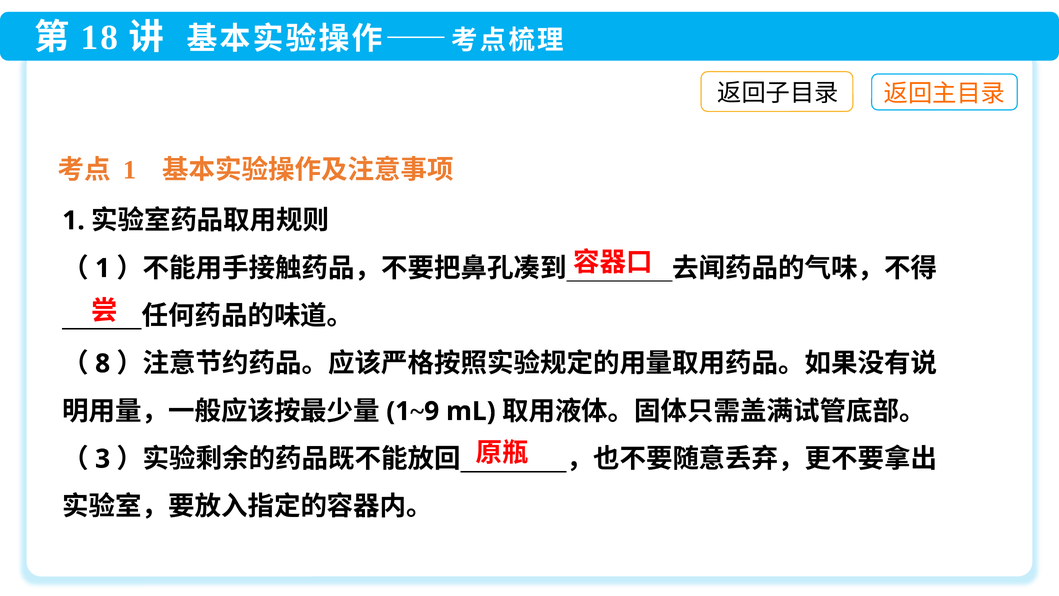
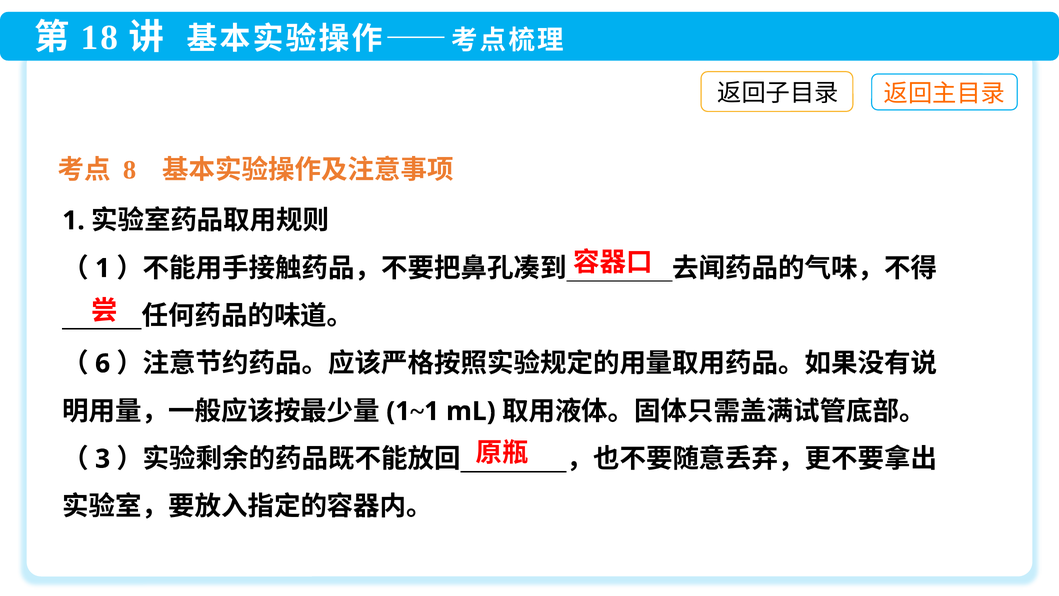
1 at (130, 170): 1 -> 8
8: 8 -> 6
9 at (432, 411): 9 -> 1
